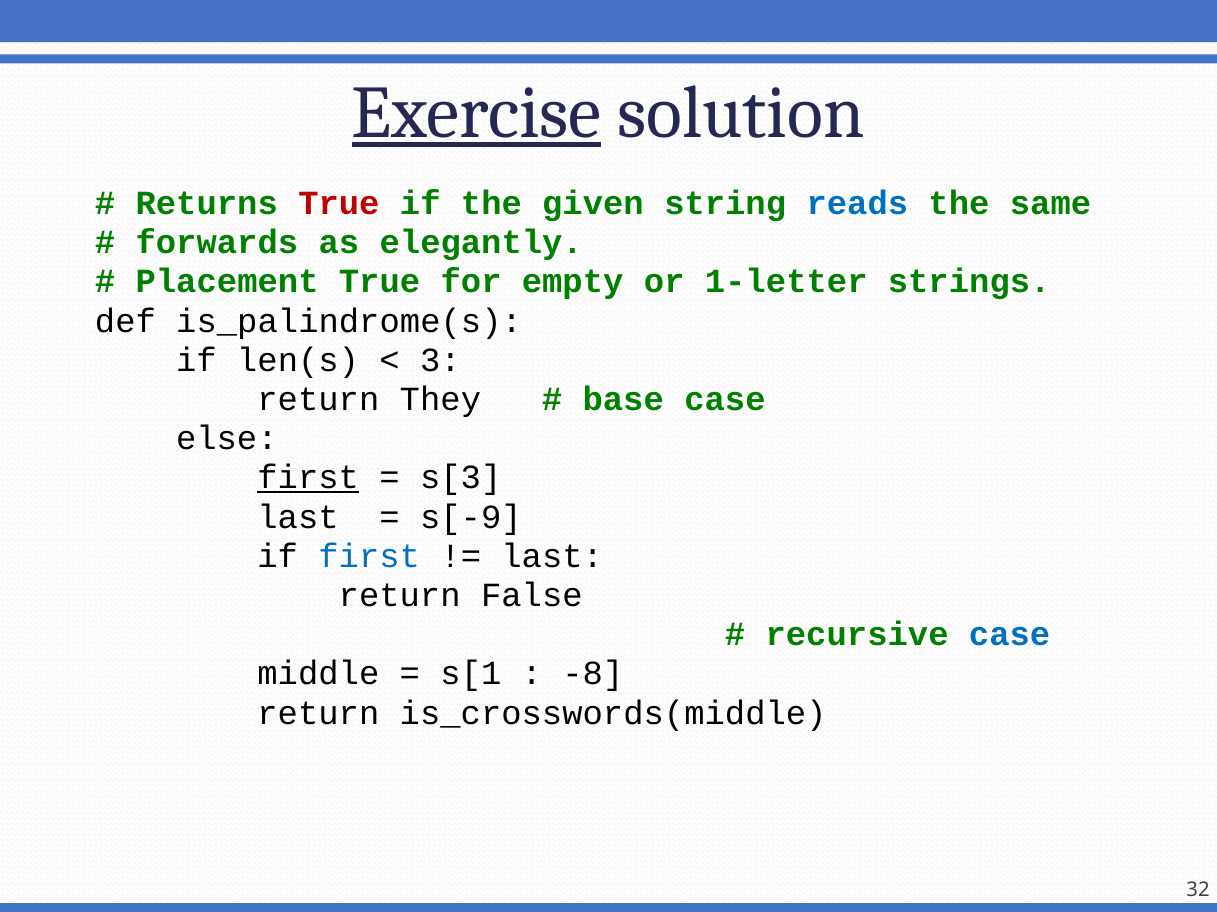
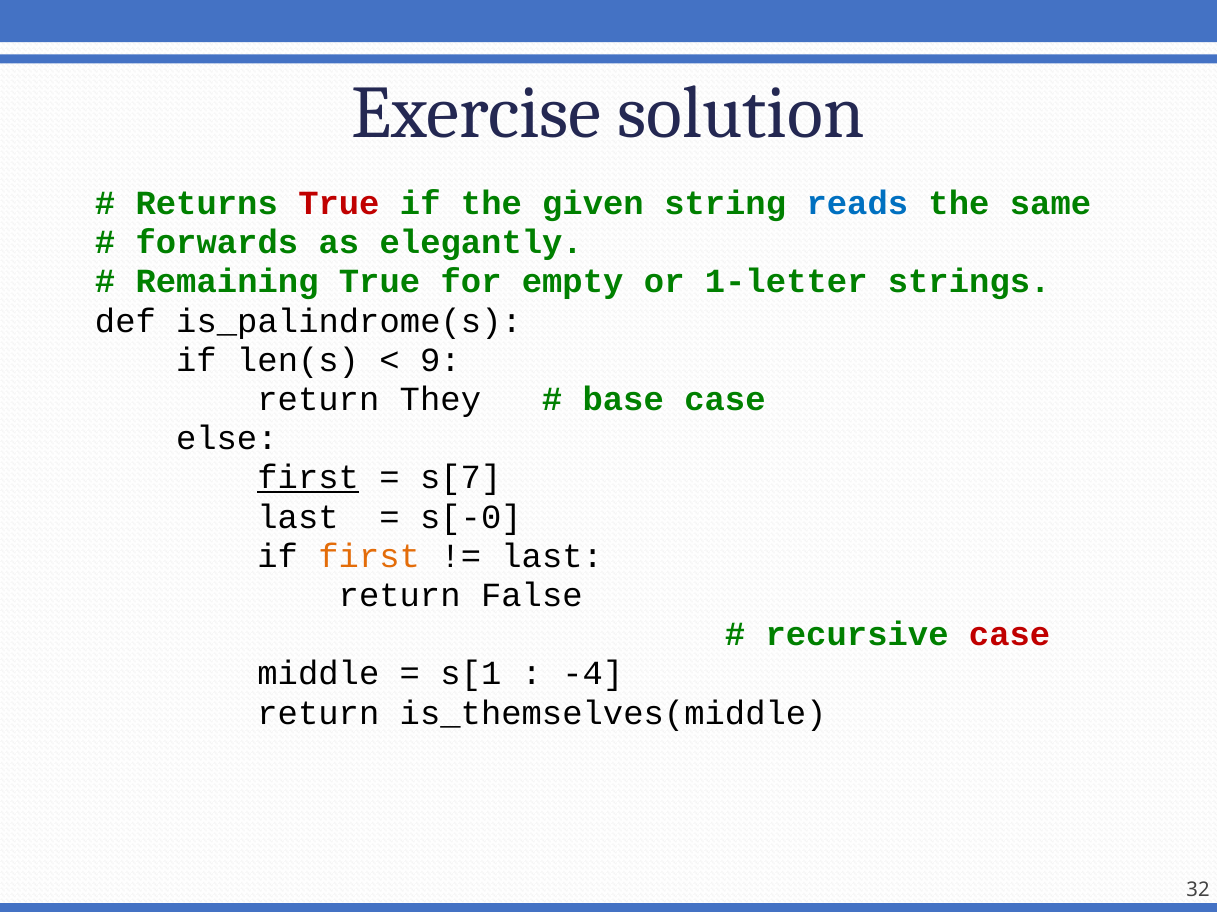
Exercise underline: present -> none
Placement: Placement -> Remaining
3: 3 -> 9
s[3: s[3 -> s[7
s[-9: s[-9 -> s[-0
first at (369, 557) colour: blue -> orange
case at (1010, 635) colour: blue -> red
-8: -8 -> -4
is_crosswords(middle: is_crosswords(middle -> is_themselves(middle
